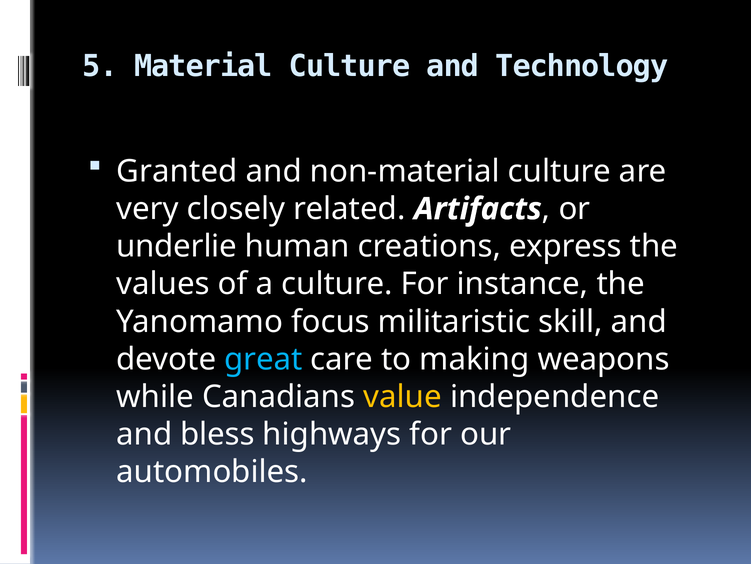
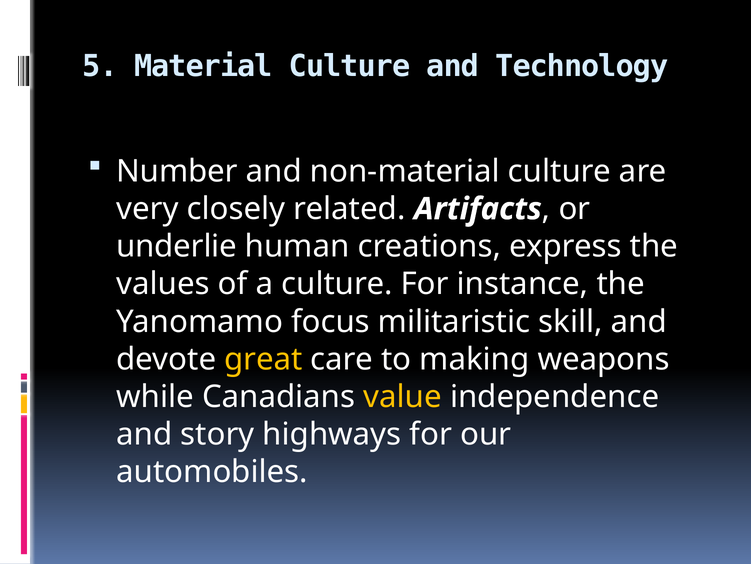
Granted: Granted -> Number
great colour: light blue -> yellow
bless: bless -> story
